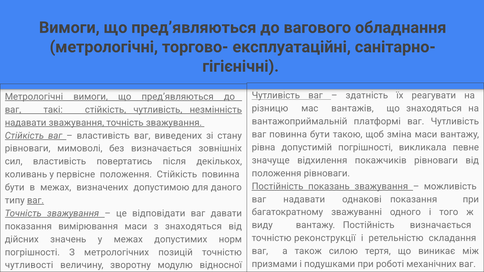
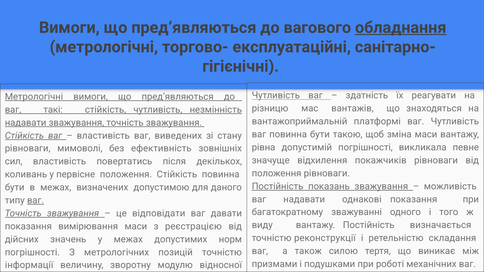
обладнання underline: none -> present
без визначається: визначається -> ефективність
з знаходяться: знаходяться -> реєстрацією
чутливості: чутливості -> інформації
